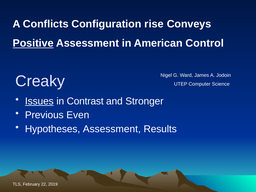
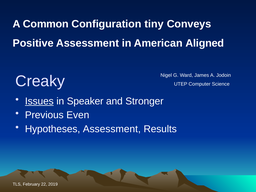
Conflicts: Conflicts -> Common
rise: rise -> tiny
Positive underline: present -> none
Control: Control -> Aligned
Contrast: Contrast -> Speaker
